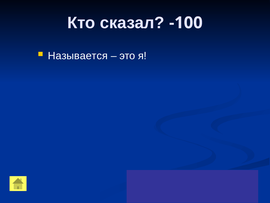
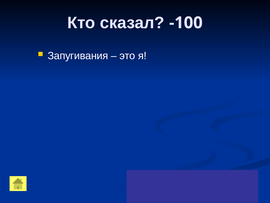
Называется: Называется -> Запугивания
